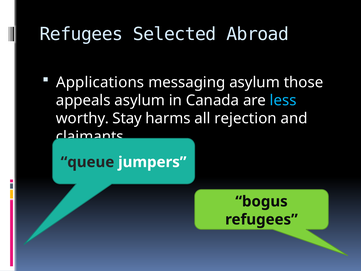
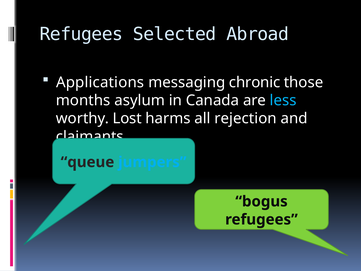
messaging asylum: asylum -> chronic
appeals: appeals -> months
Stay: Stay -> Lost
jumpers colour: white -> light blue
